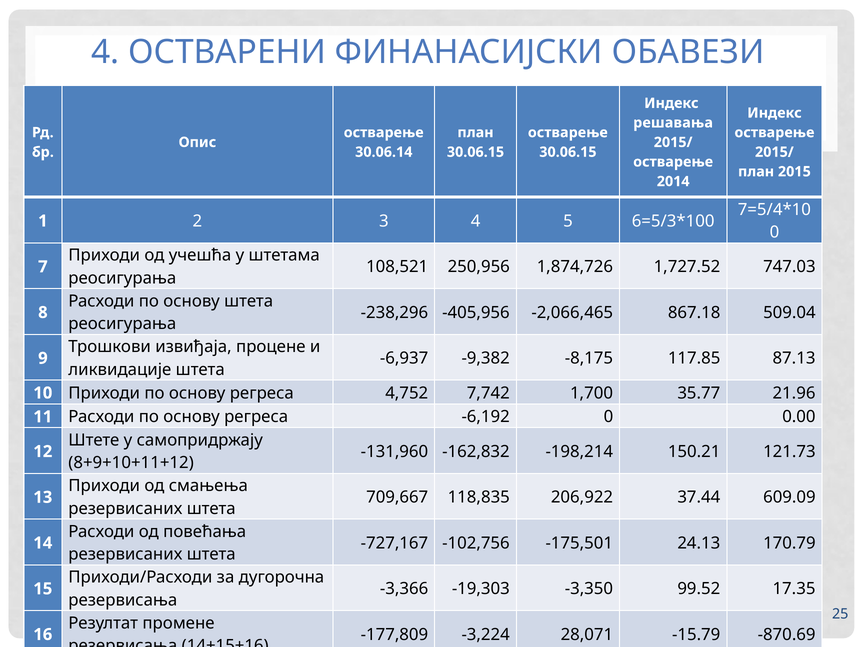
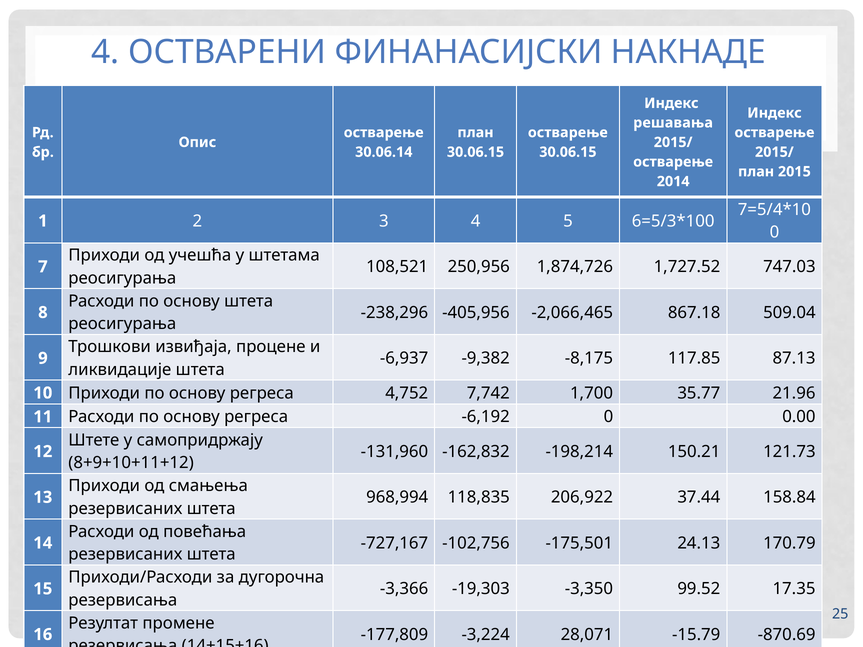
ОБАВЕЗИ: ОБАВЕЗИ -> НАКНАДЕ
709,667: 709,667 -> 968,994
609.09: 609.09 -> 158.84
